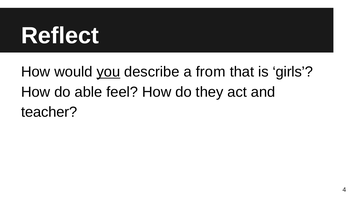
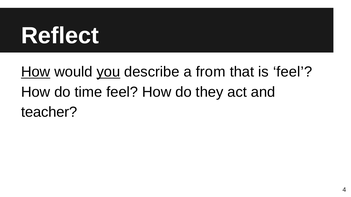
How at (36, 72) underline: none -> present
is girls: girls -> feel
able: able -> time
